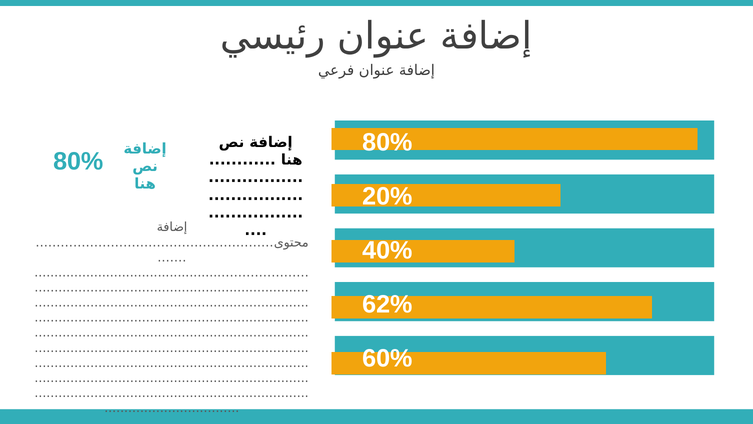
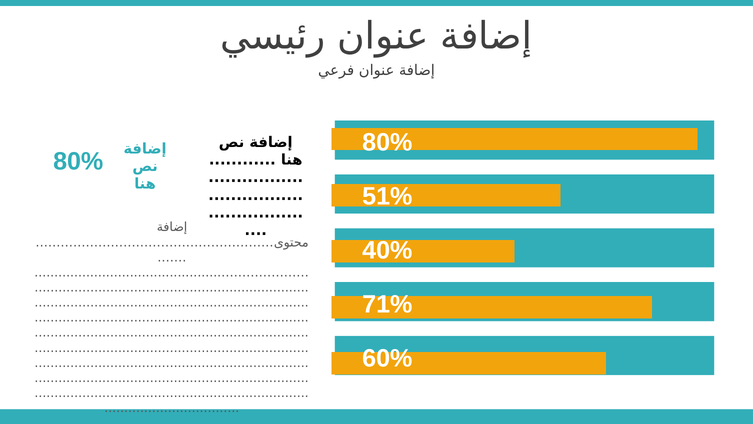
20%: 20% -> 51%
62%: 62% -> 71%
